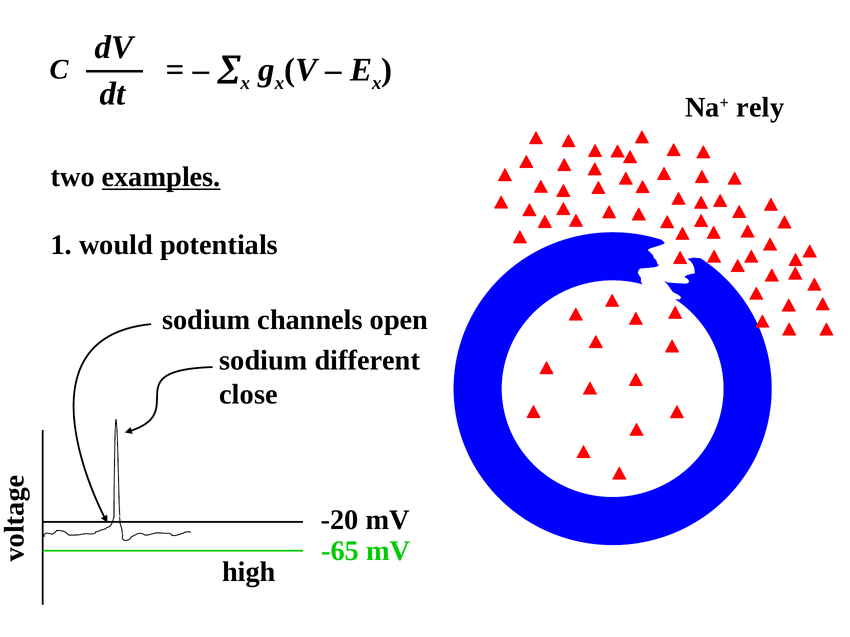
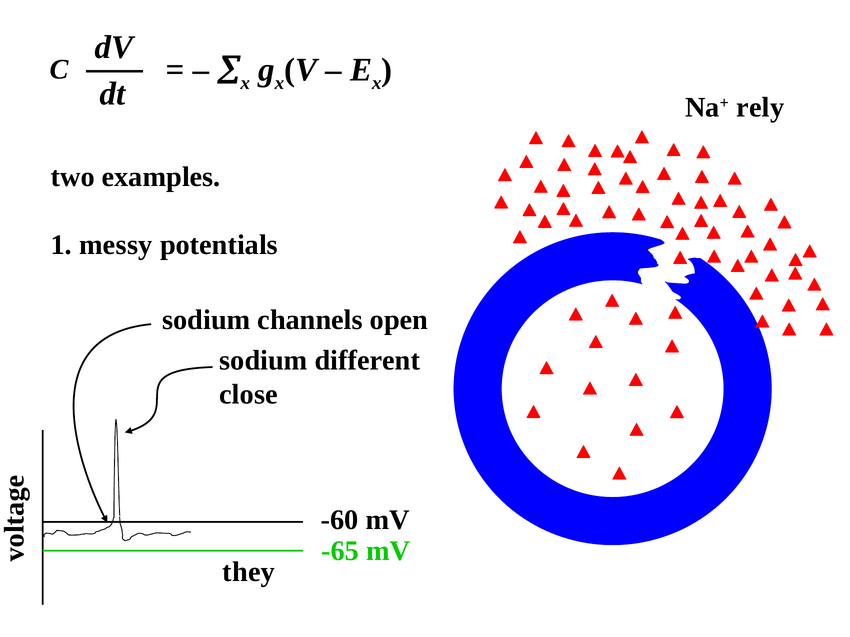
examples underline: present -> none
would: would -> messy
-20: -20 -> -60
high: high -> they
